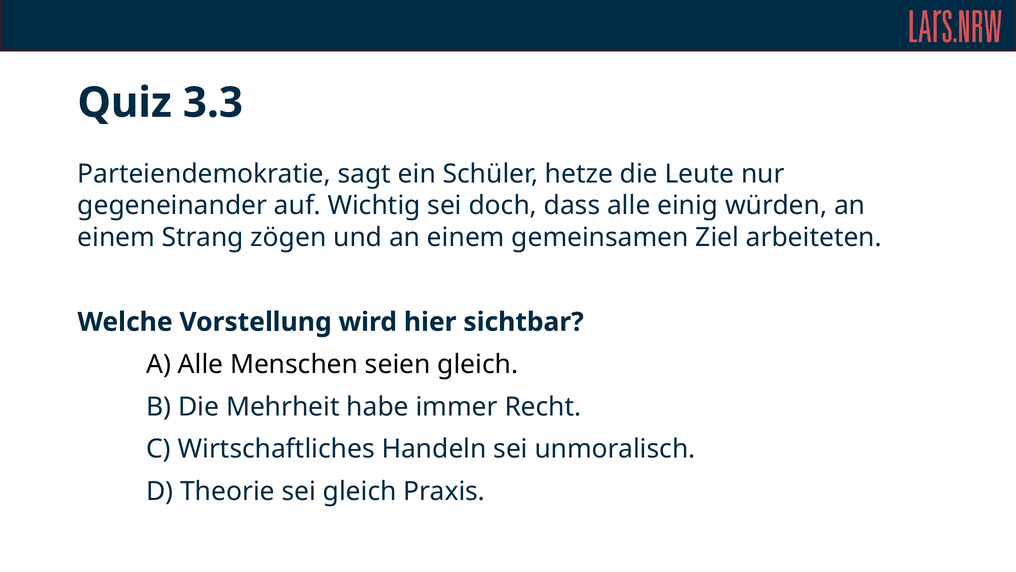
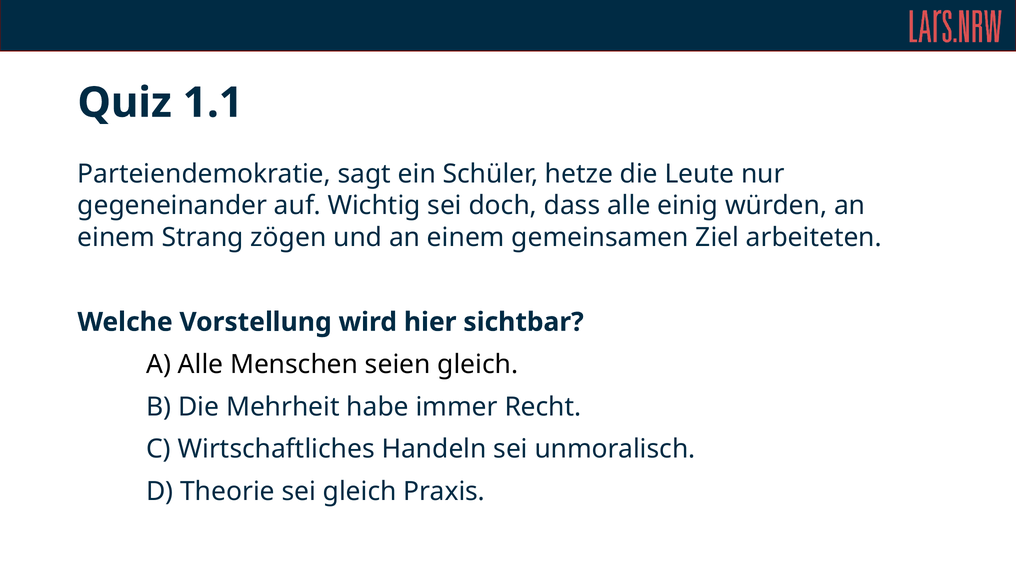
3.3: 3.3 -> 1.1
